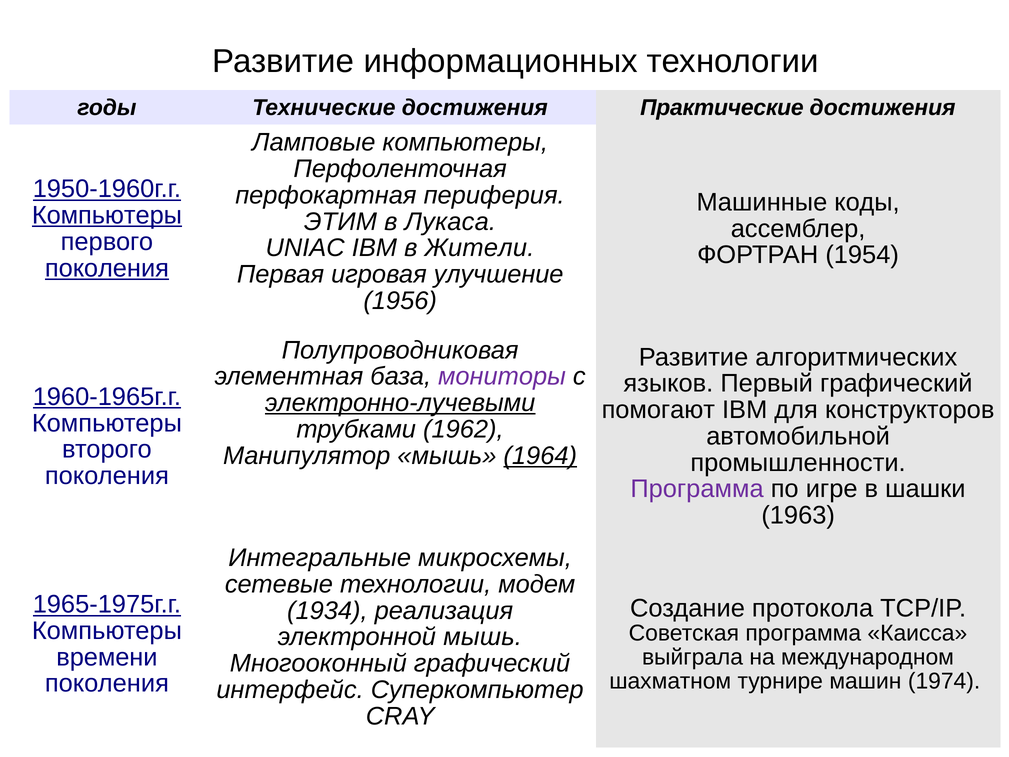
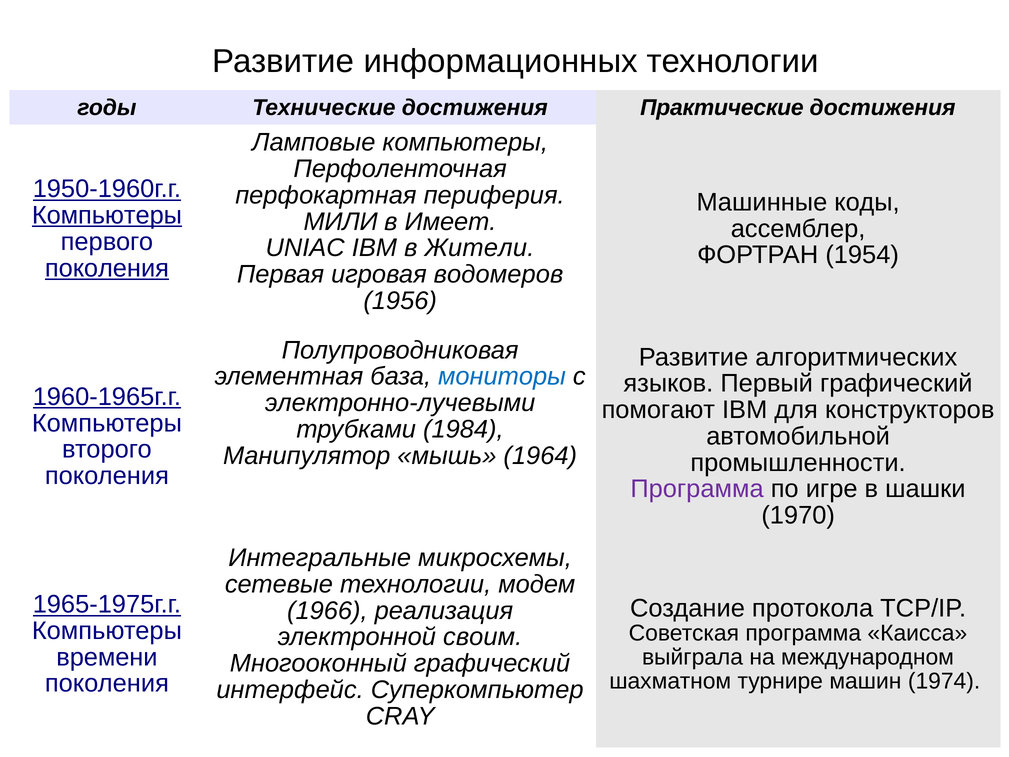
ЭТИМ: ЭТИМ -> МИЛИ
Лукаса: Лукаса -> Имеет
улучшение: улучшение -> водомеров
мониторы colour: purple -> blue
электронно-лучевыми underline: present -> none
1962: 1962 -> 1984
1964 underline: present -> none
1963: 1963 -> 1970
1934: 1934 -> 1966
электронной мышь: мышь -> своим
